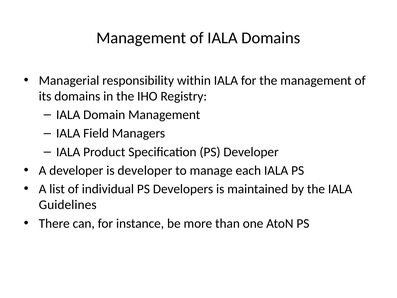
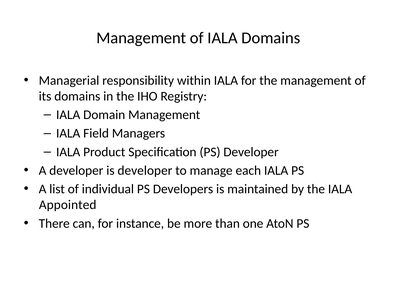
Guidelines: Guidelines -> Appointed
